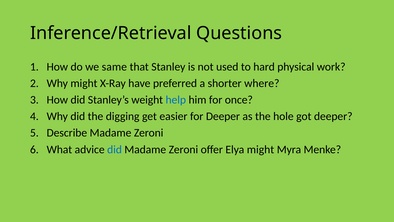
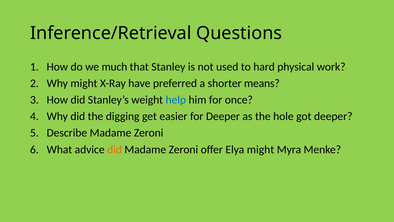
same: same -> much
where: where -> means
did at (115, 149) colour: blue -> orange
